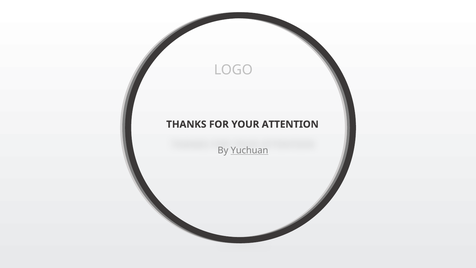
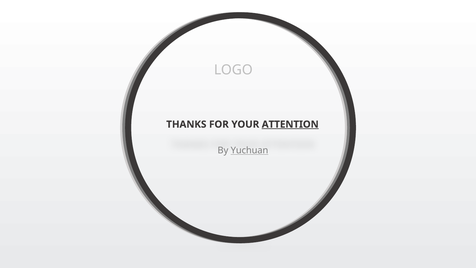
ATTENTION underline: none -> present
